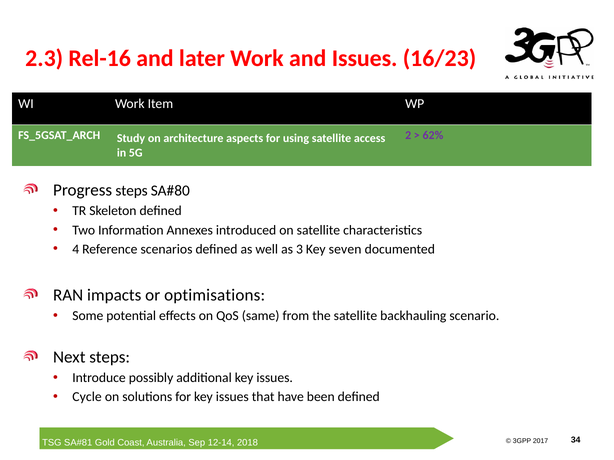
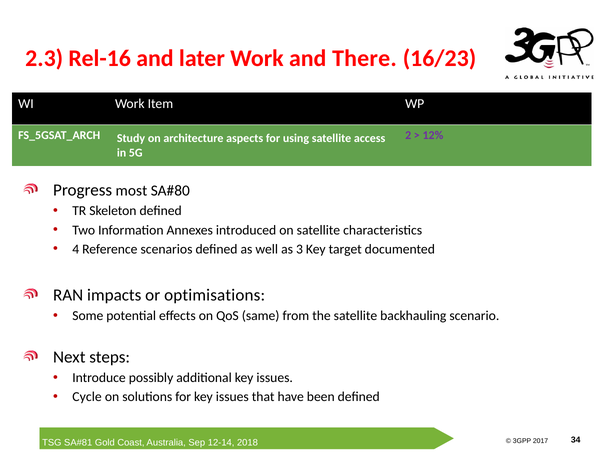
and Issues: Issues -> There
62%: 62% -> 12%
Progress steps: steps -> most
seven: seven -> target
